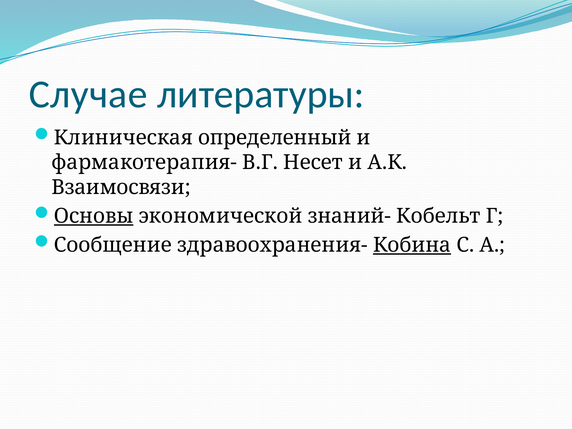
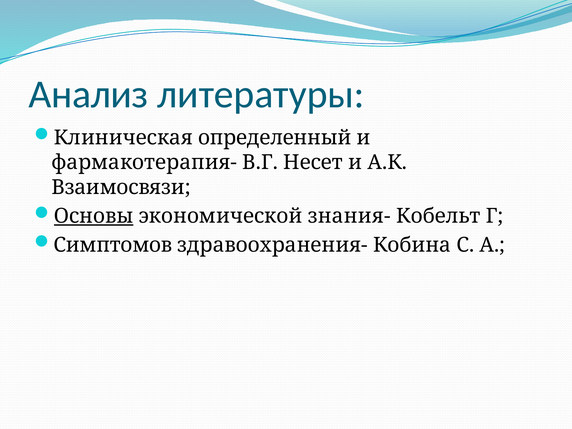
Случае: Случае -> Анализ
знаний-: знаний- -> знания-
Сообщение: Сообщение -> Симптомов
Кобина underline: present -> none
